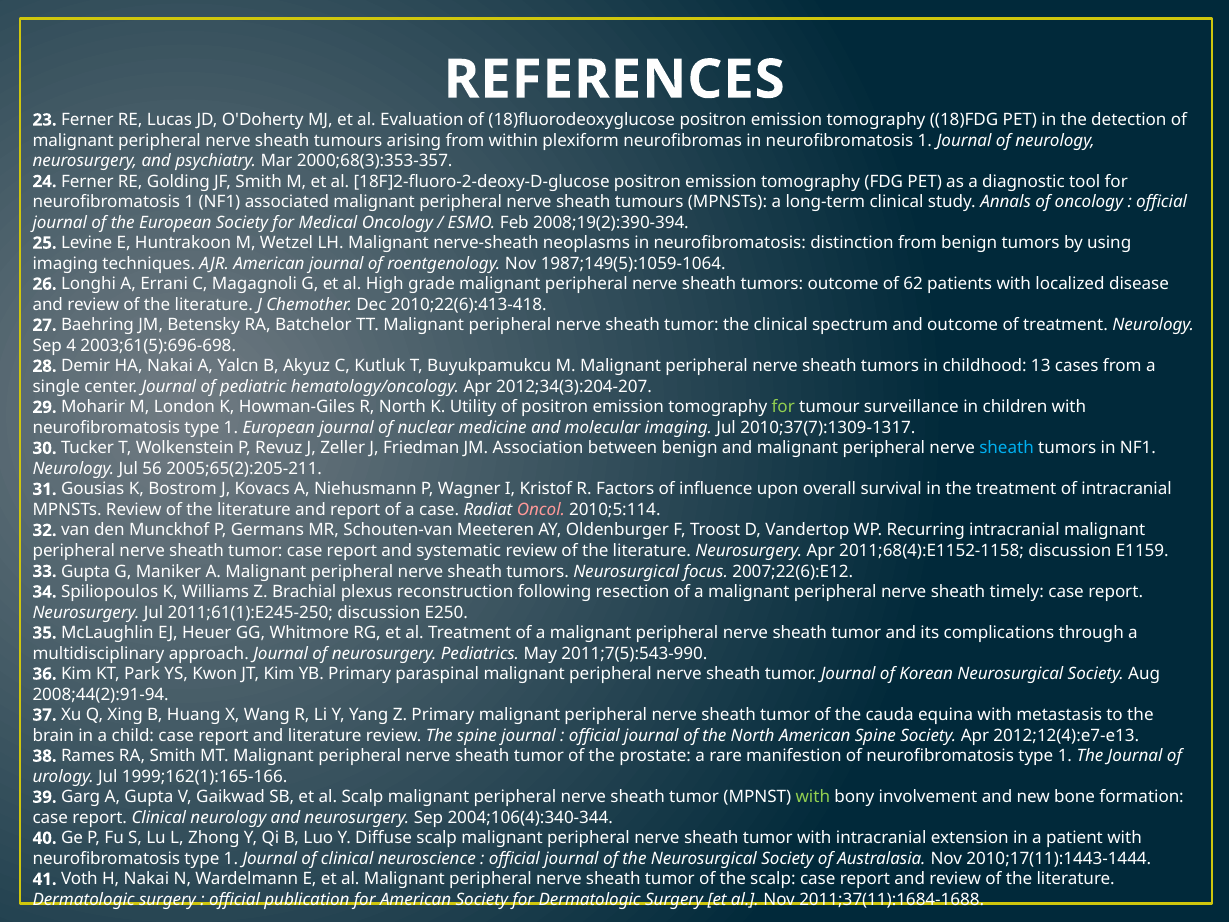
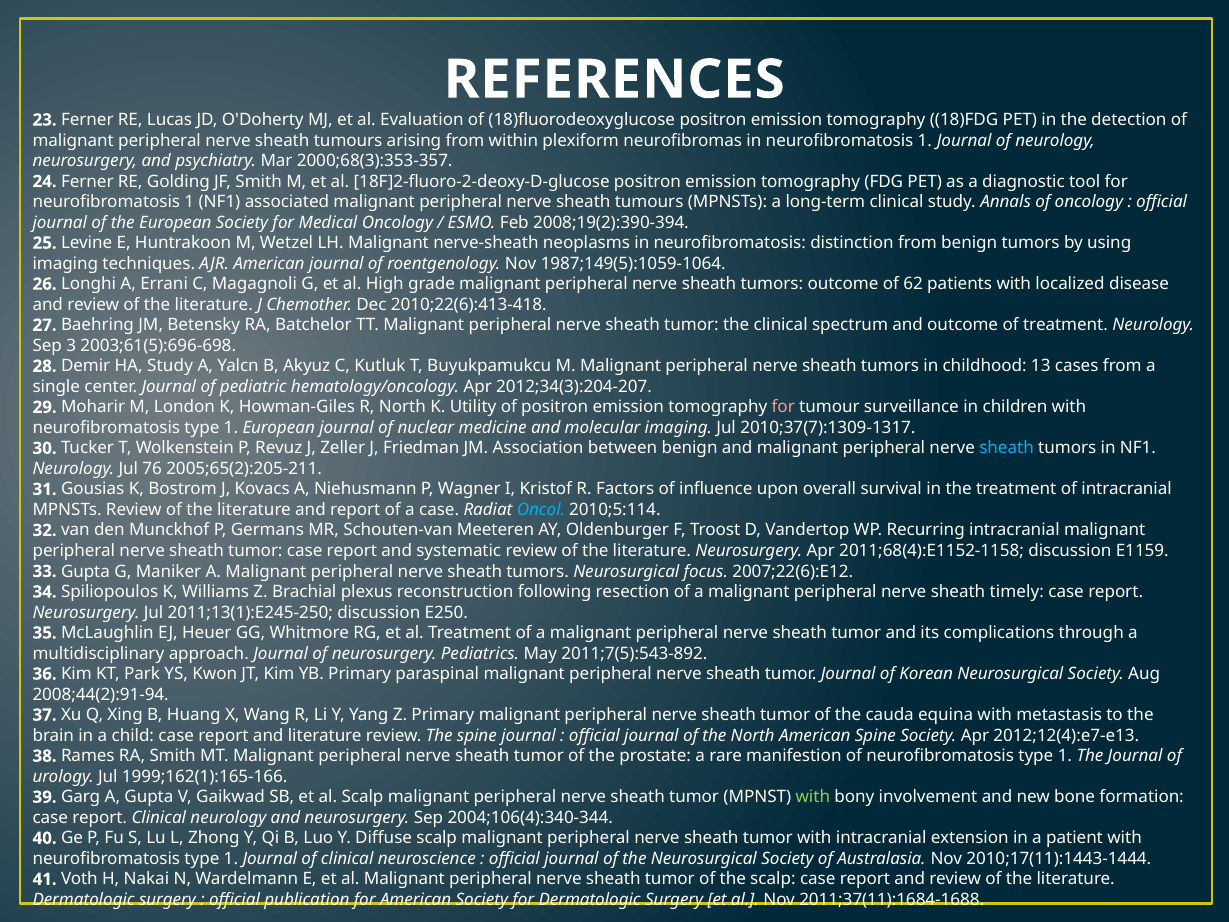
4: 4 -> 3
HA Nakai: Nakai -> Study
for at (783, 407) colour: light green -> pink
56: 56 -> 76
Oncol colour: pink -> light blue
2011;61(1):E245-250: 2011;61(1):E245-250 -> 2011;13(1):E245-250
2011;7(5):543-990: 2011;7(5):543-990 -> 2011;7(5):543-892
